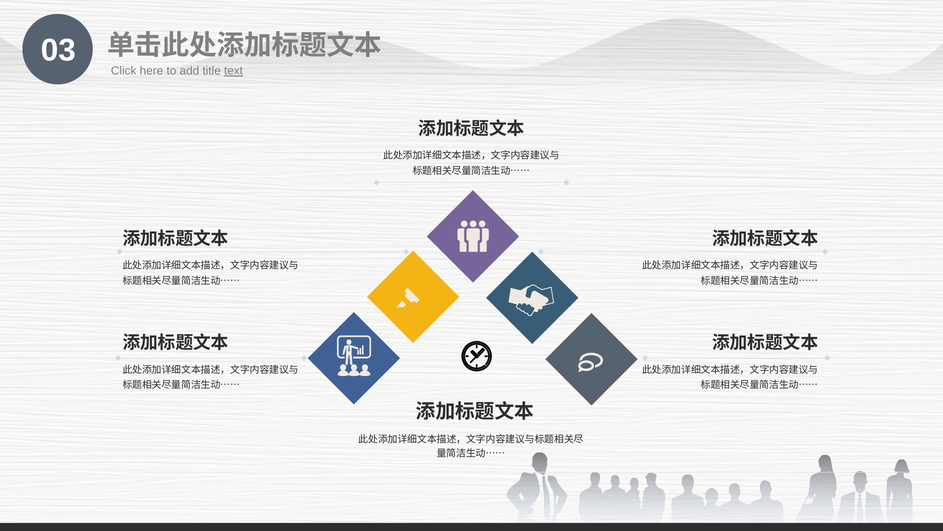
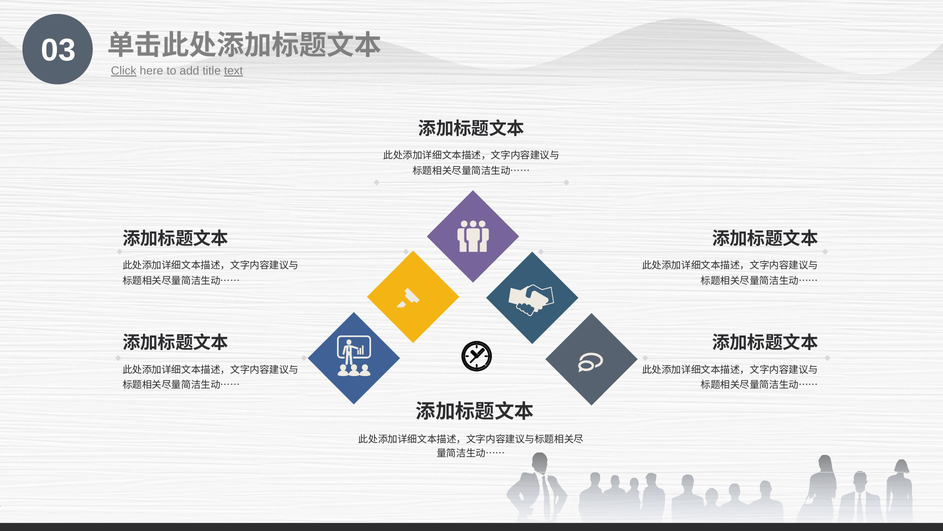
Click underline: none -> present
